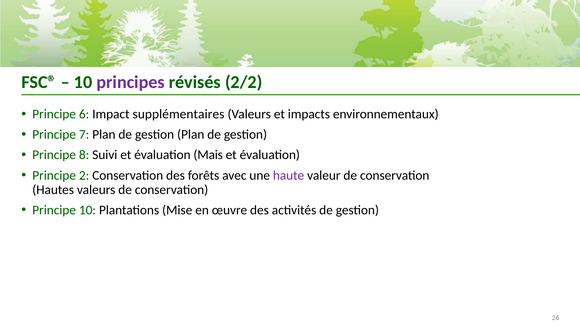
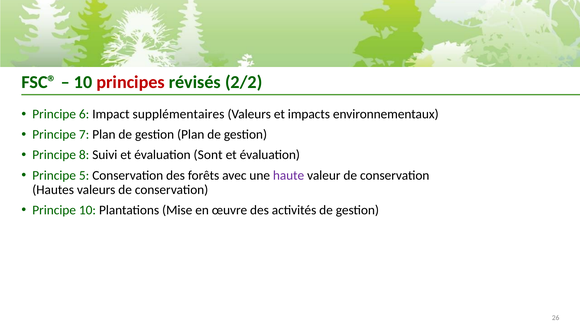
principes colour: purple -> red
Mais: Mais -> Sont
2: 2 -> 5
